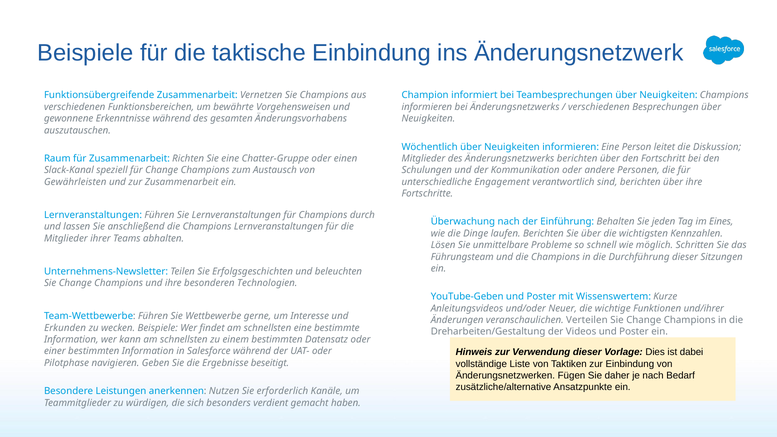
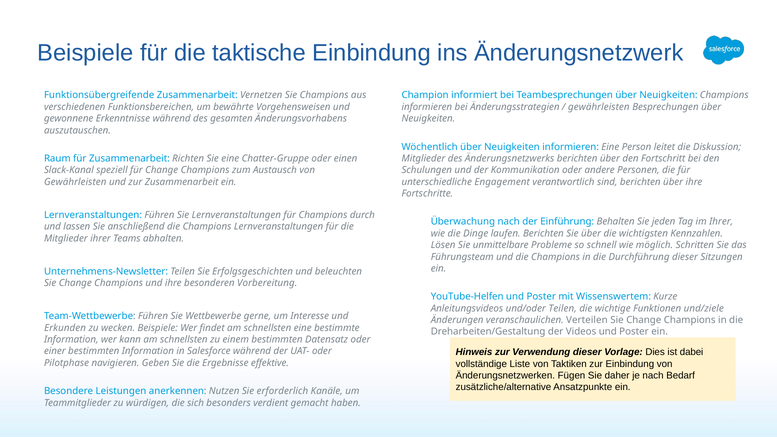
bei Änderungsnetzwerks: Änderungsnetzwerks -> Änderungsstrategien
verschiedenen at (599, 107): verschiedenen -> gewährleisten
im Eines: Eines -> Ihrer
Technologien: Technologien -> Vorbereitung
YouTube-Geben: YouTube-Geben -> YouTube-Helfen
und/oder Neuer: Neuer -> Teilen
und/ihrer: und/ihrer -> und/ziele
beseitigt: beseitigt -> effektive
